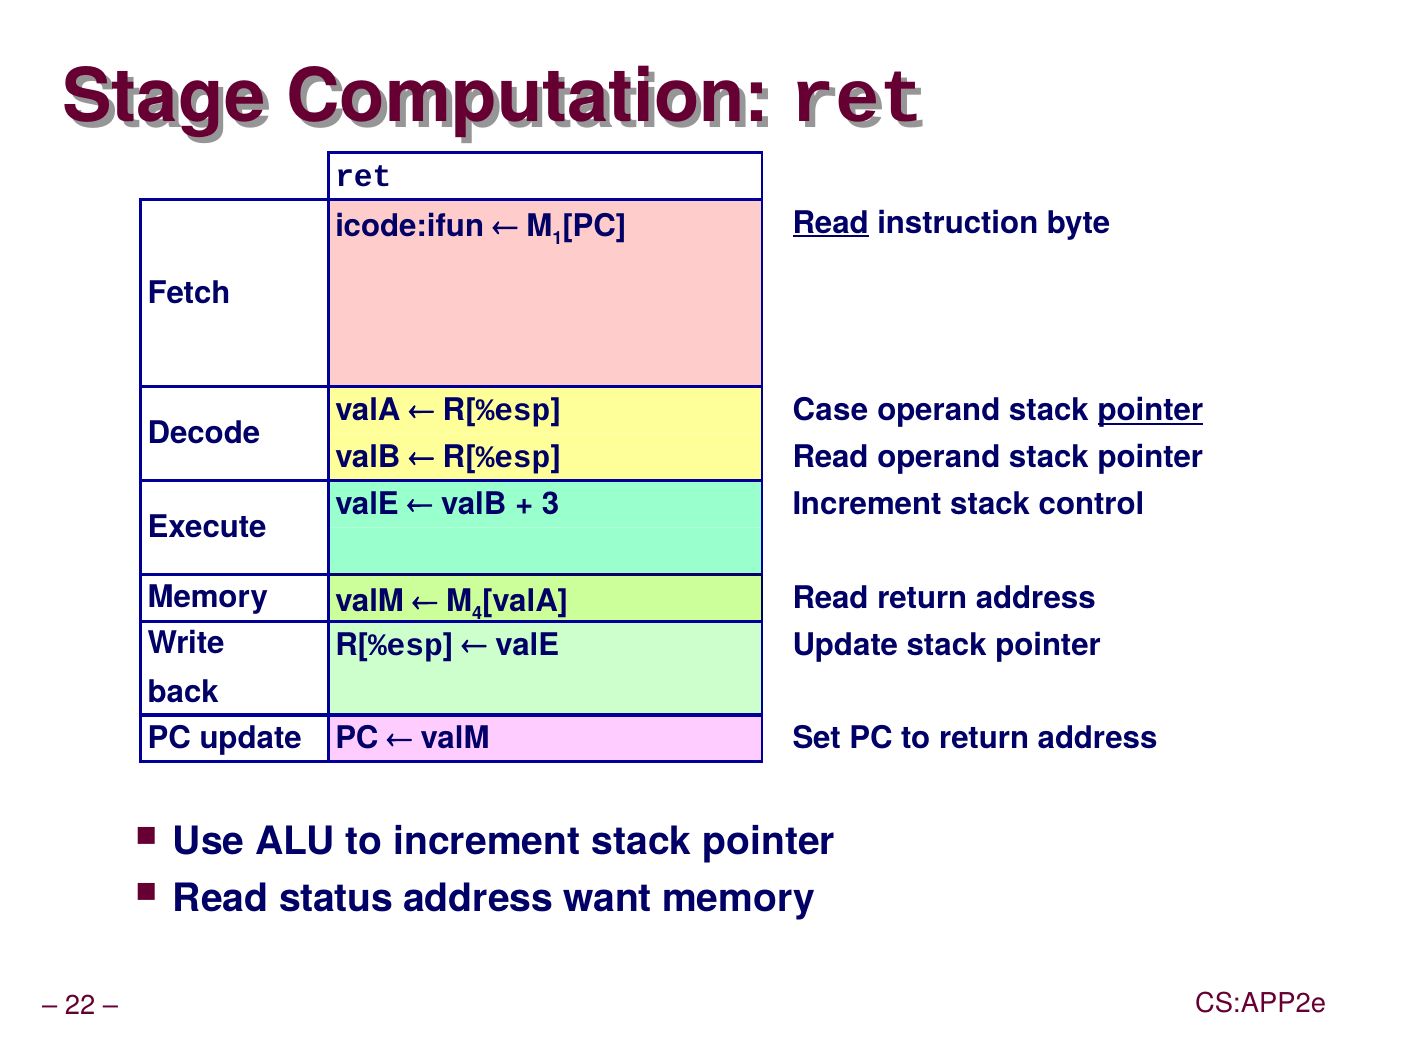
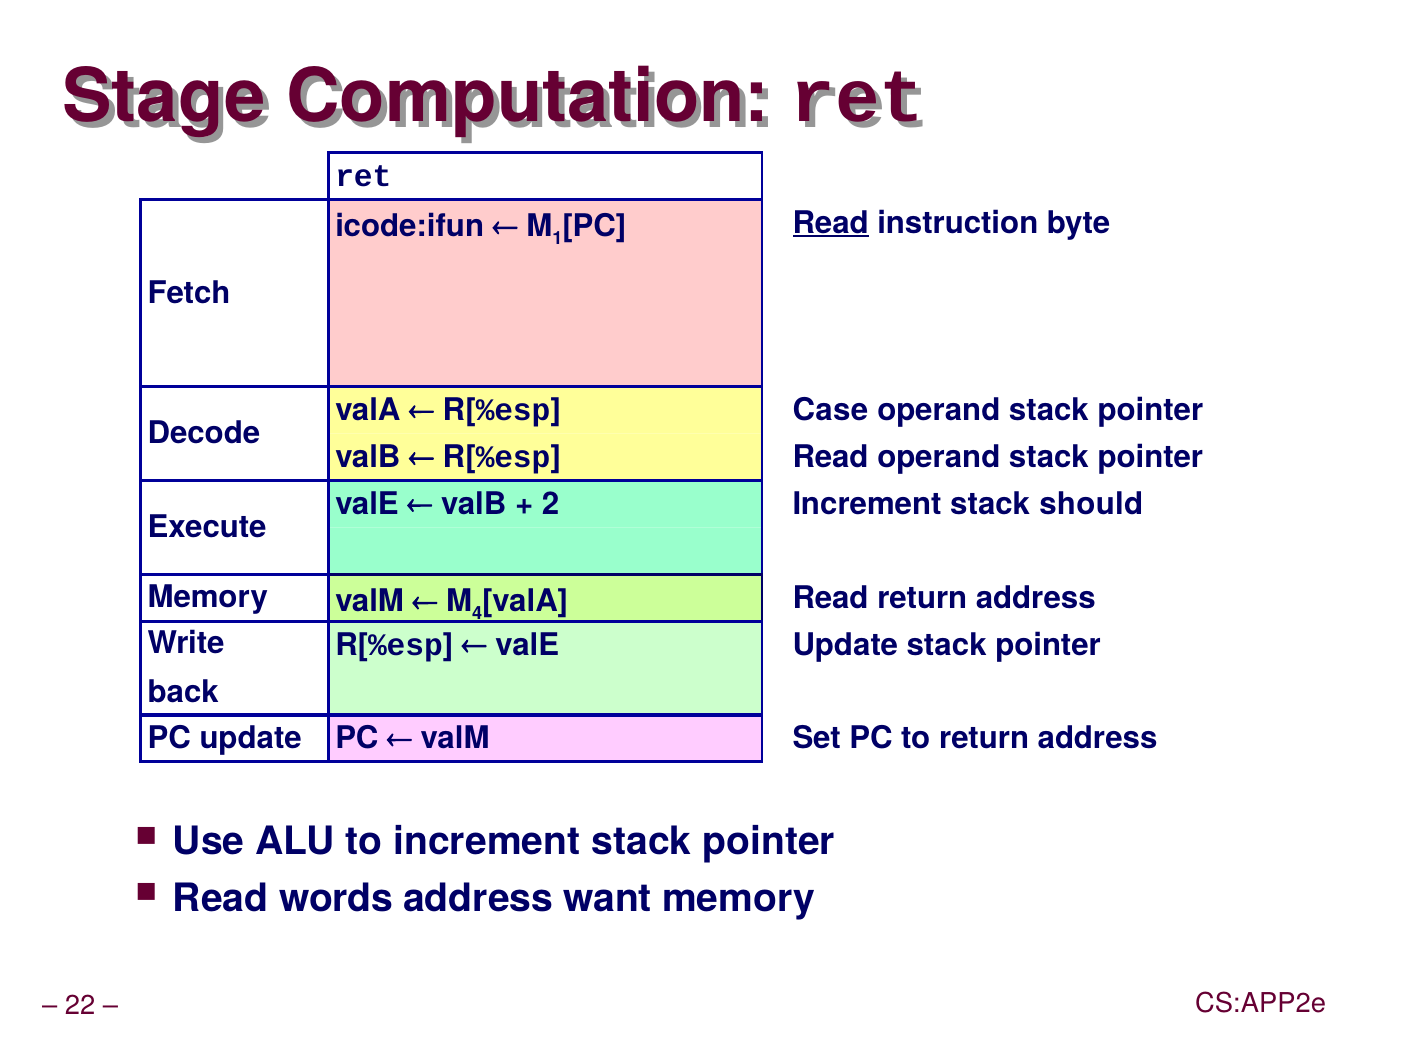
pointer at (1150, 411) underline: present -> none
3: 3 -> 2
control: control -> should
status: status -> words
